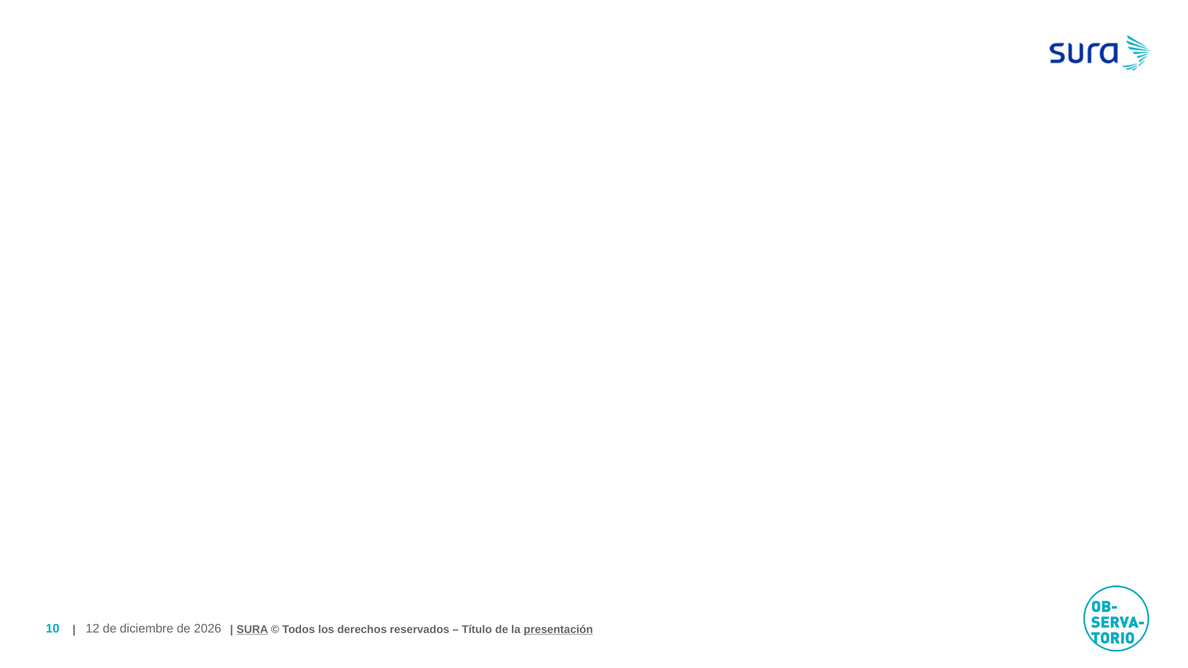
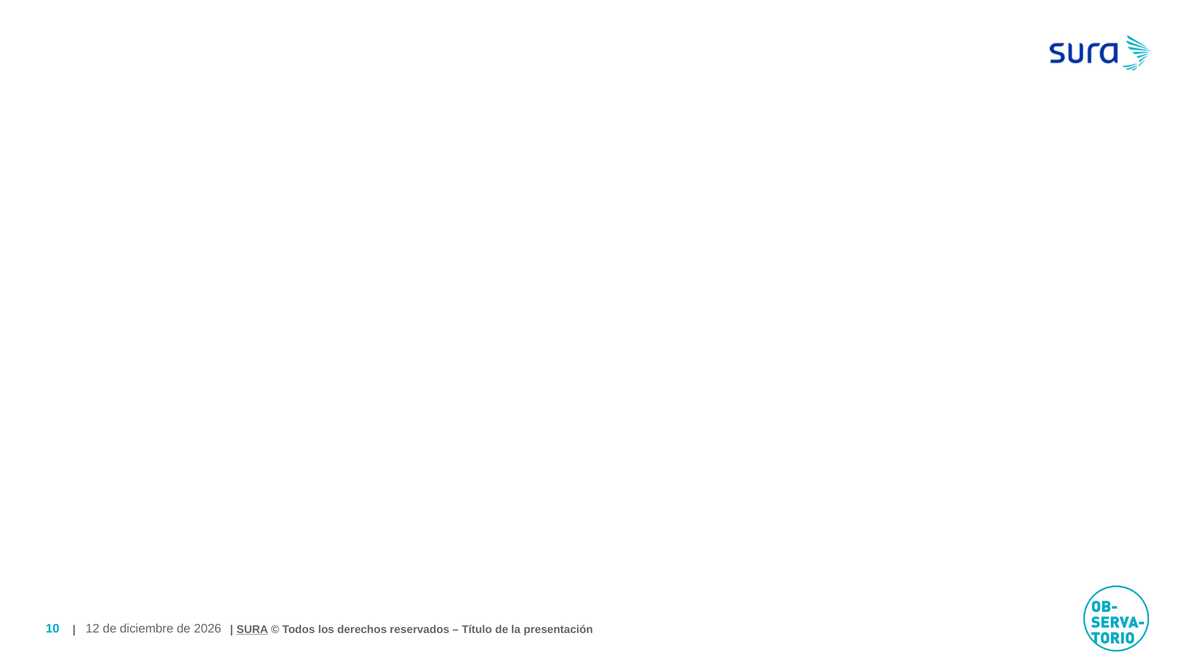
presentación underline: present -> none
